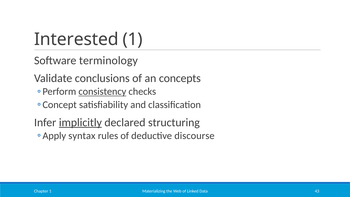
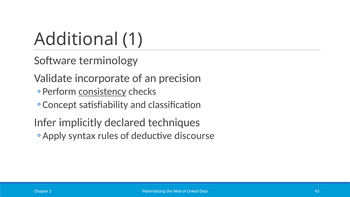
Interested: Interested -> Additional
conclusions: conclusions -> incorporate
concepts: concepts -> precision
implicitly underline: present -> none
structuring: structuring -> techniques
